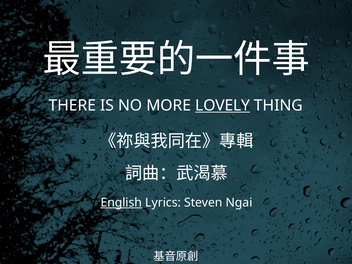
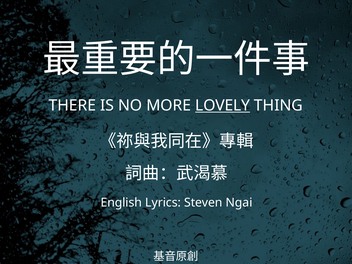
English underline: present -> none
